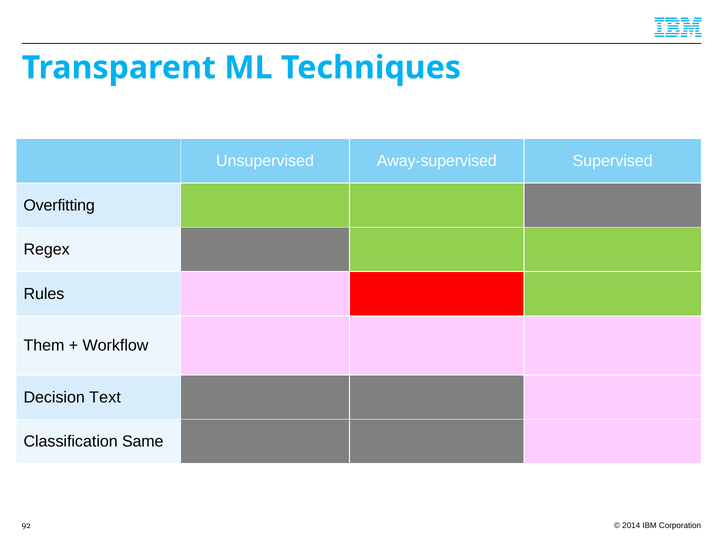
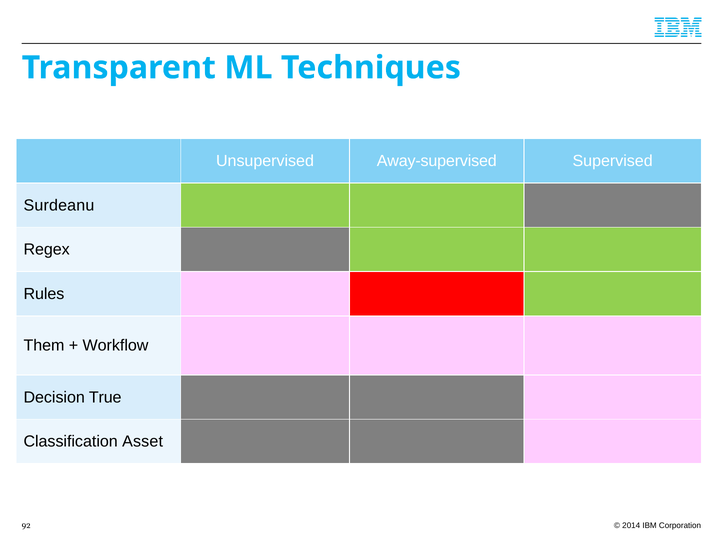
Overfitting: Overfitting -> Surdeanu
Text: Text -> True
Same: Same -> Asset
